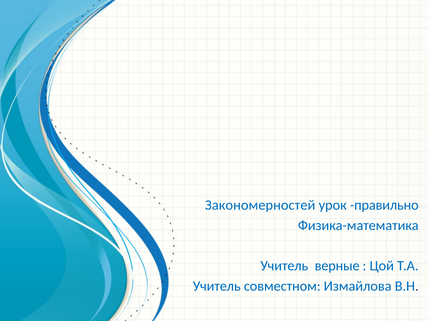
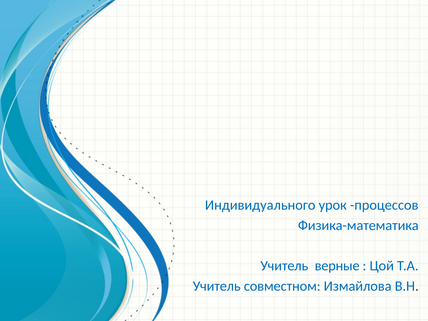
Закономерностей: Закономерностей -> Индивидуального
правильно: правильно -> процессов
